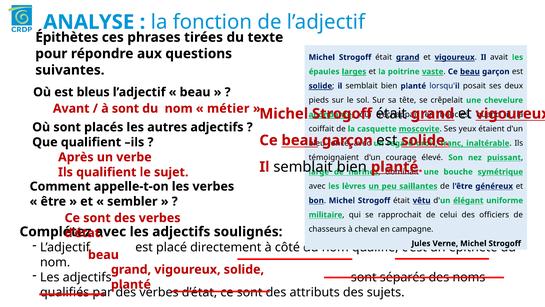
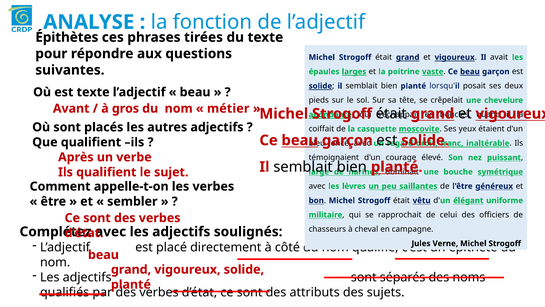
est bleus: bleus -> texte
à sont: sont -> gros
